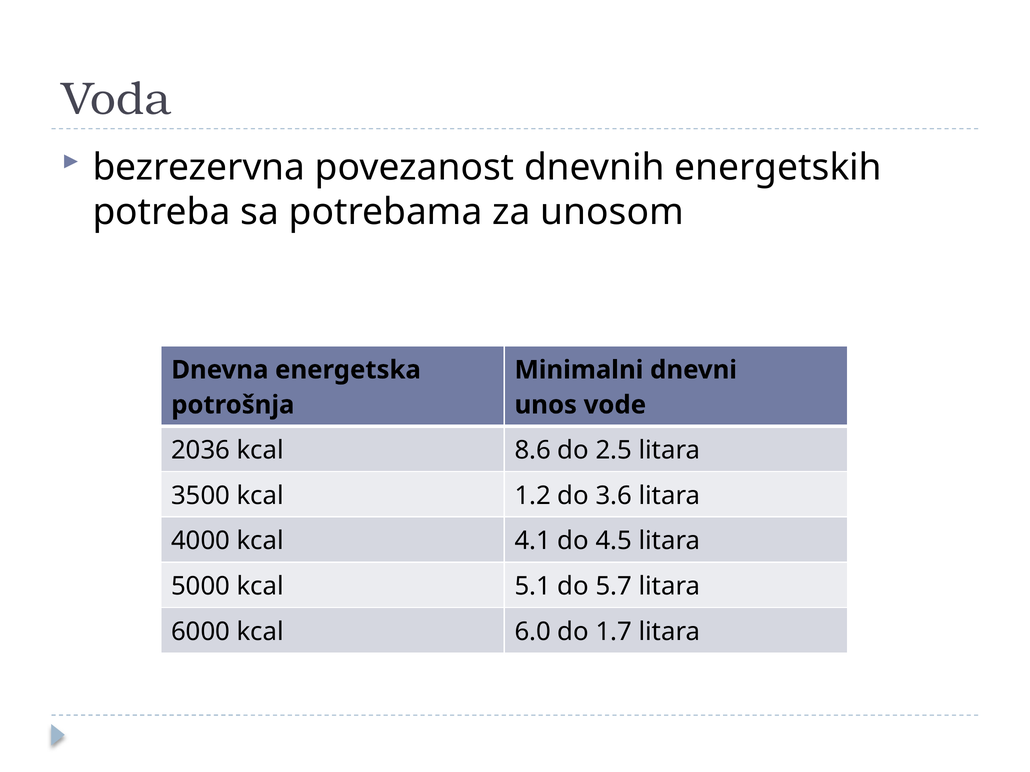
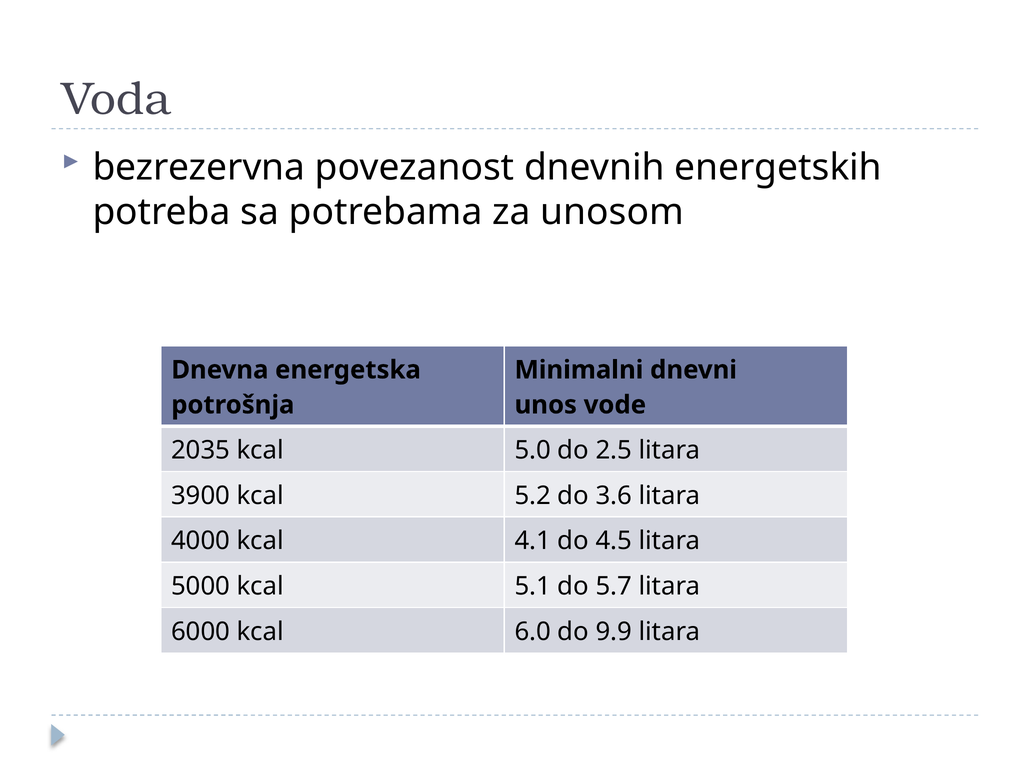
2036: 2036 -> 2035
8.6: 8.6 -> 5.0
3500: 3500 -> 3900
1.2: 1.2 -> 5.2
1.7: 1.7 -> 9.9
